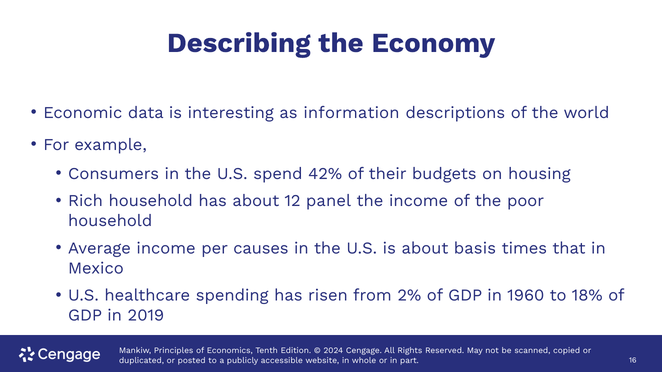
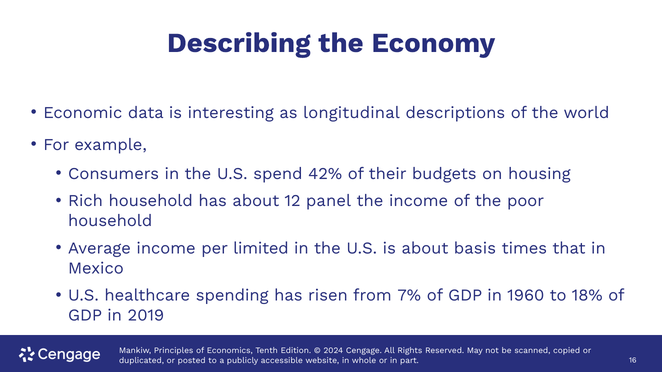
information: information -> longitudinal
causes: causes -> limited
2%: 2% -> 7%
